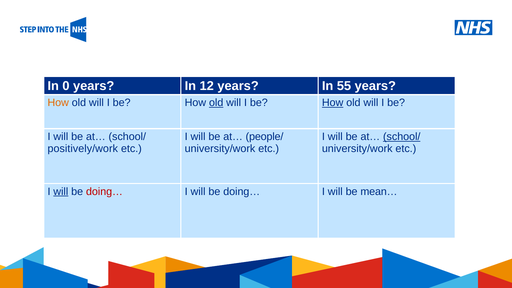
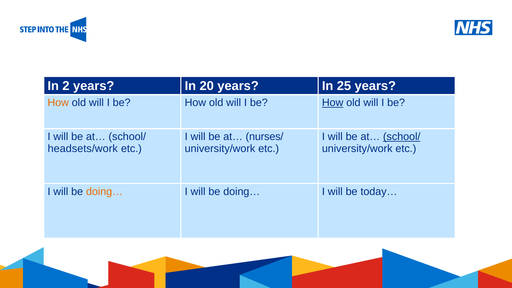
0: 0 -> 2
12: 12 -> 20
55: 55 -> 25
old at (216, 103) underline: present -> none
people/: people/ -> nurses/
positively/work: positively/work -> headsets/work
will at (61, 192) underline: present -> none
doing… at (104, 192) colour: red -> orange
mean…: mean… -> today…
